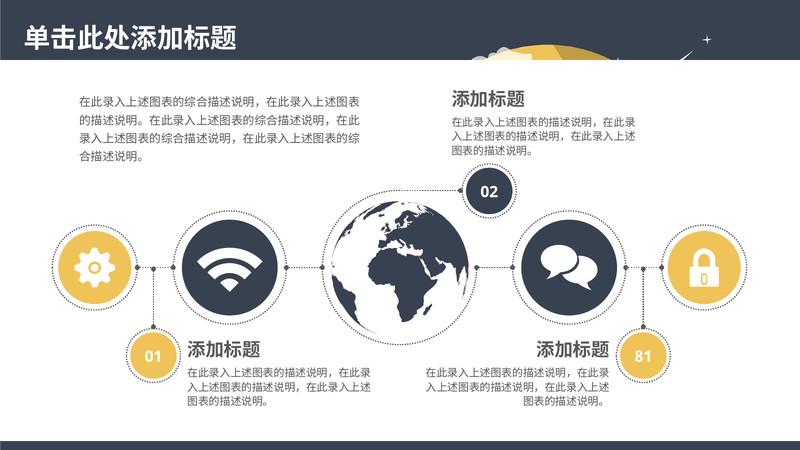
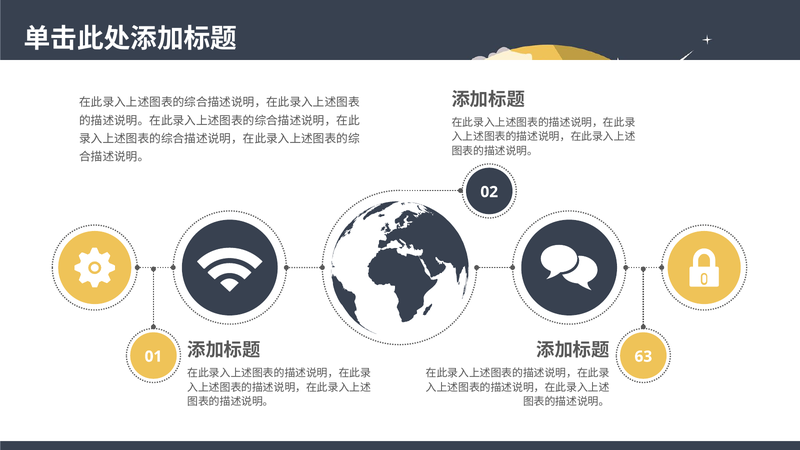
81: 81 -> 63
